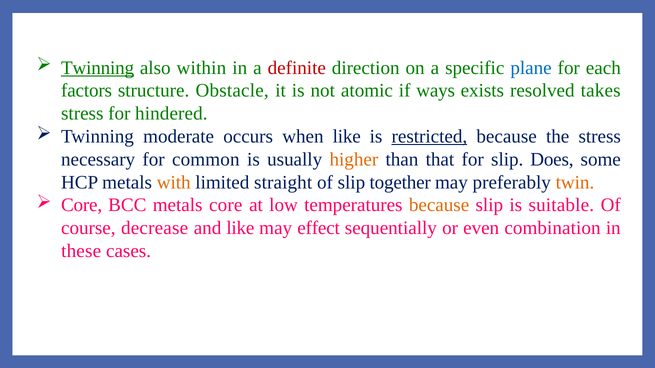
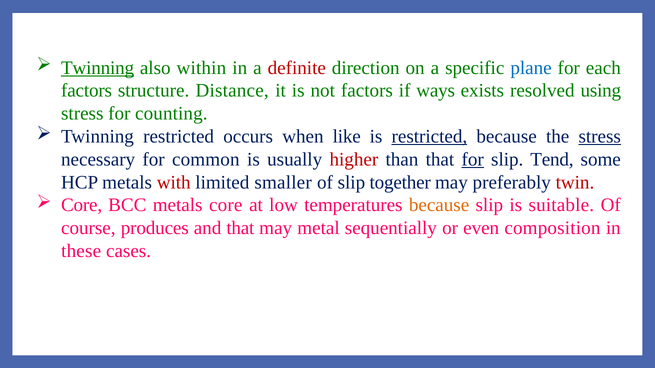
Obstacle: Obstacle -> Distance
not atomic: atomic -> factors
takes: takes -> using
hindered: hindered -> counting
Twinning moderate: moderate -> restricted
stress at (600, 137) underline: none -> present
higher colour: orange -> red
for at (473, 160) underline: none -> present
Does: Does -> Tend
with colour: orange -> red
straight: straight -> smaller
twin colour: orange -> red
decrease: decrease -> produces
and like: like -> that
effect: effect -> metal
combination: combination -> composition
